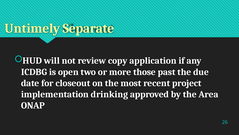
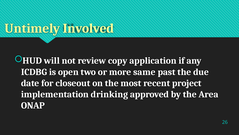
Separate: Separate -> Involved
those: those -> same
